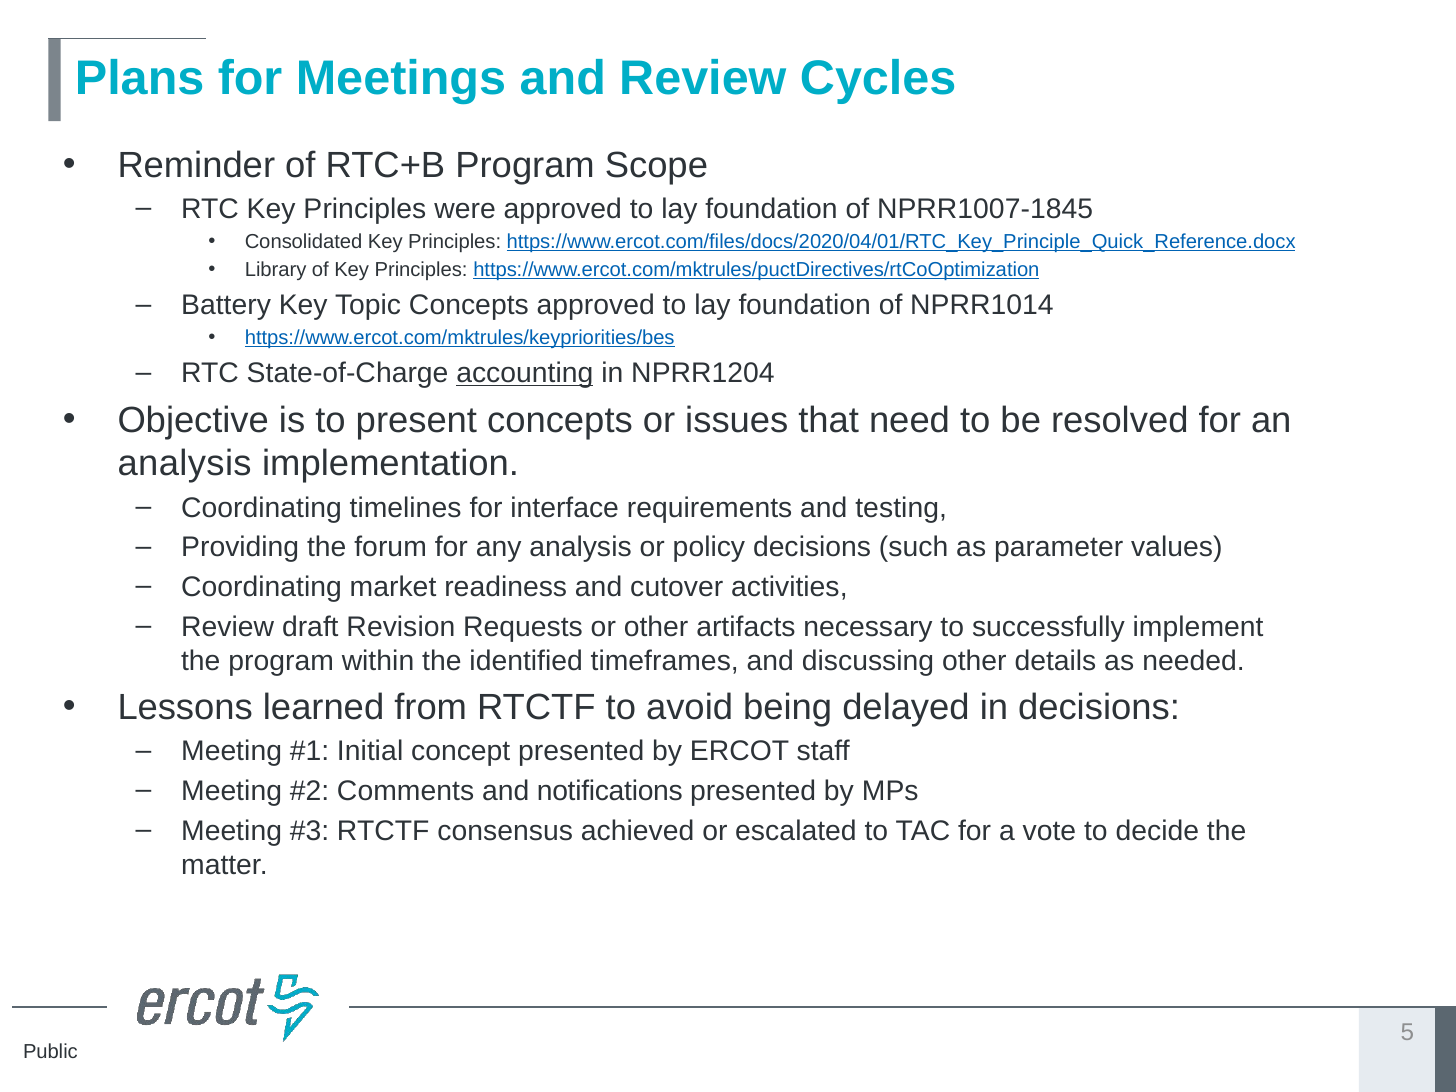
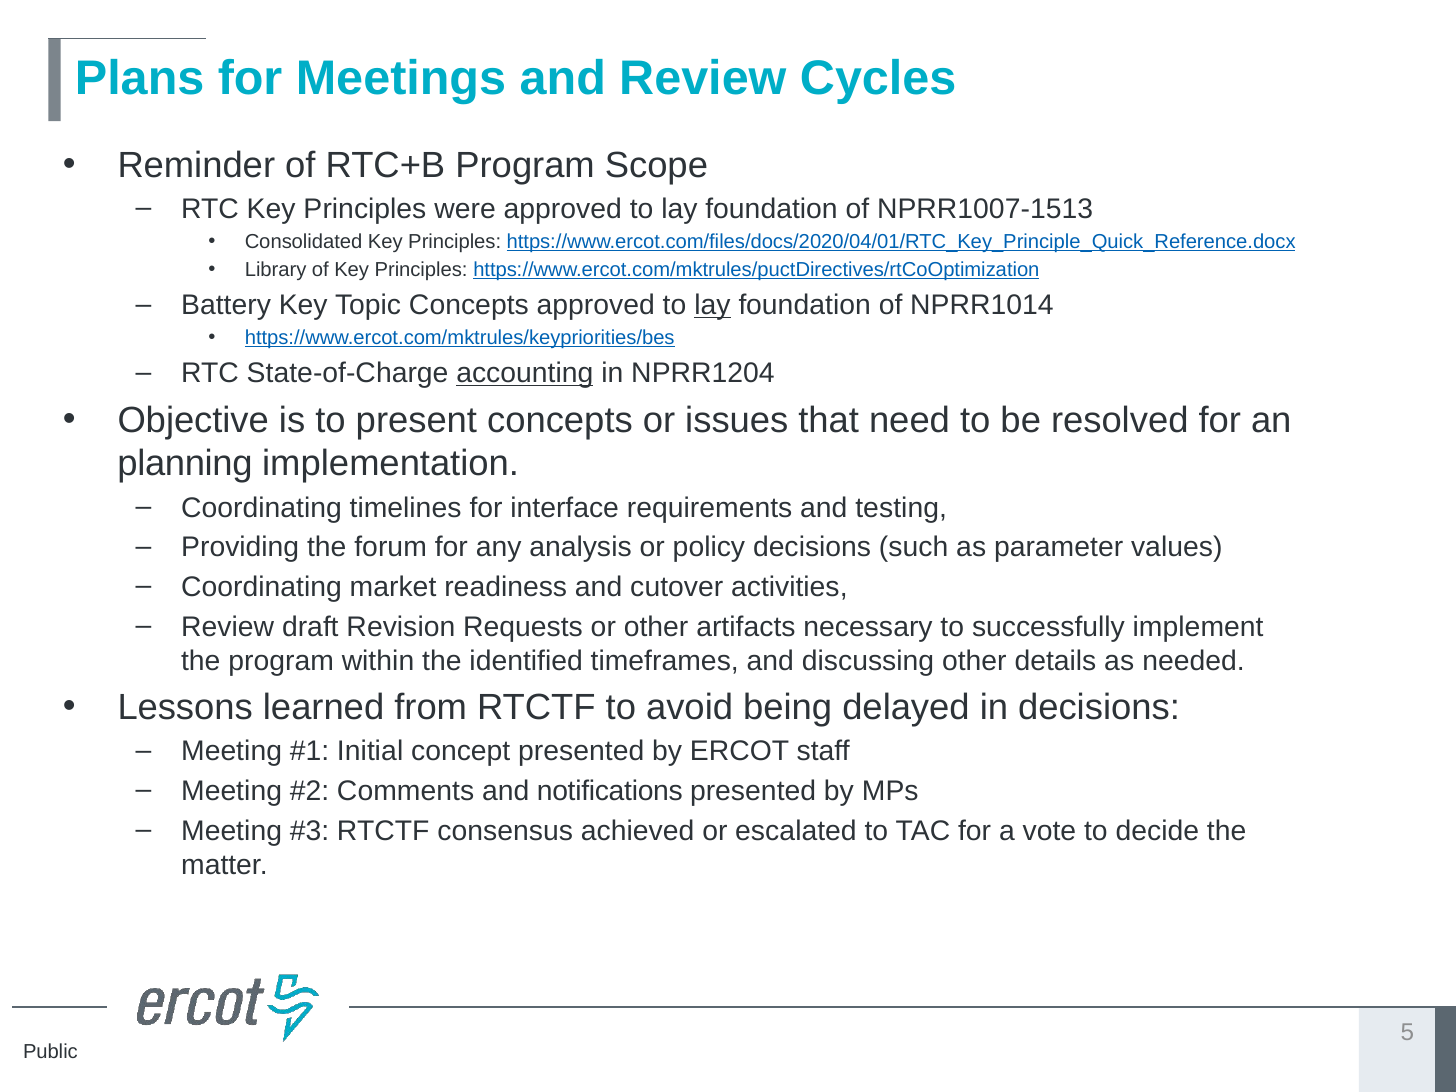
NPRR1007-1845: NPRR1007-1845 -> NPRR1007-1513
lay at (712, 305) underline: none -> present
analysis at (185, 464): analysis -> planning
